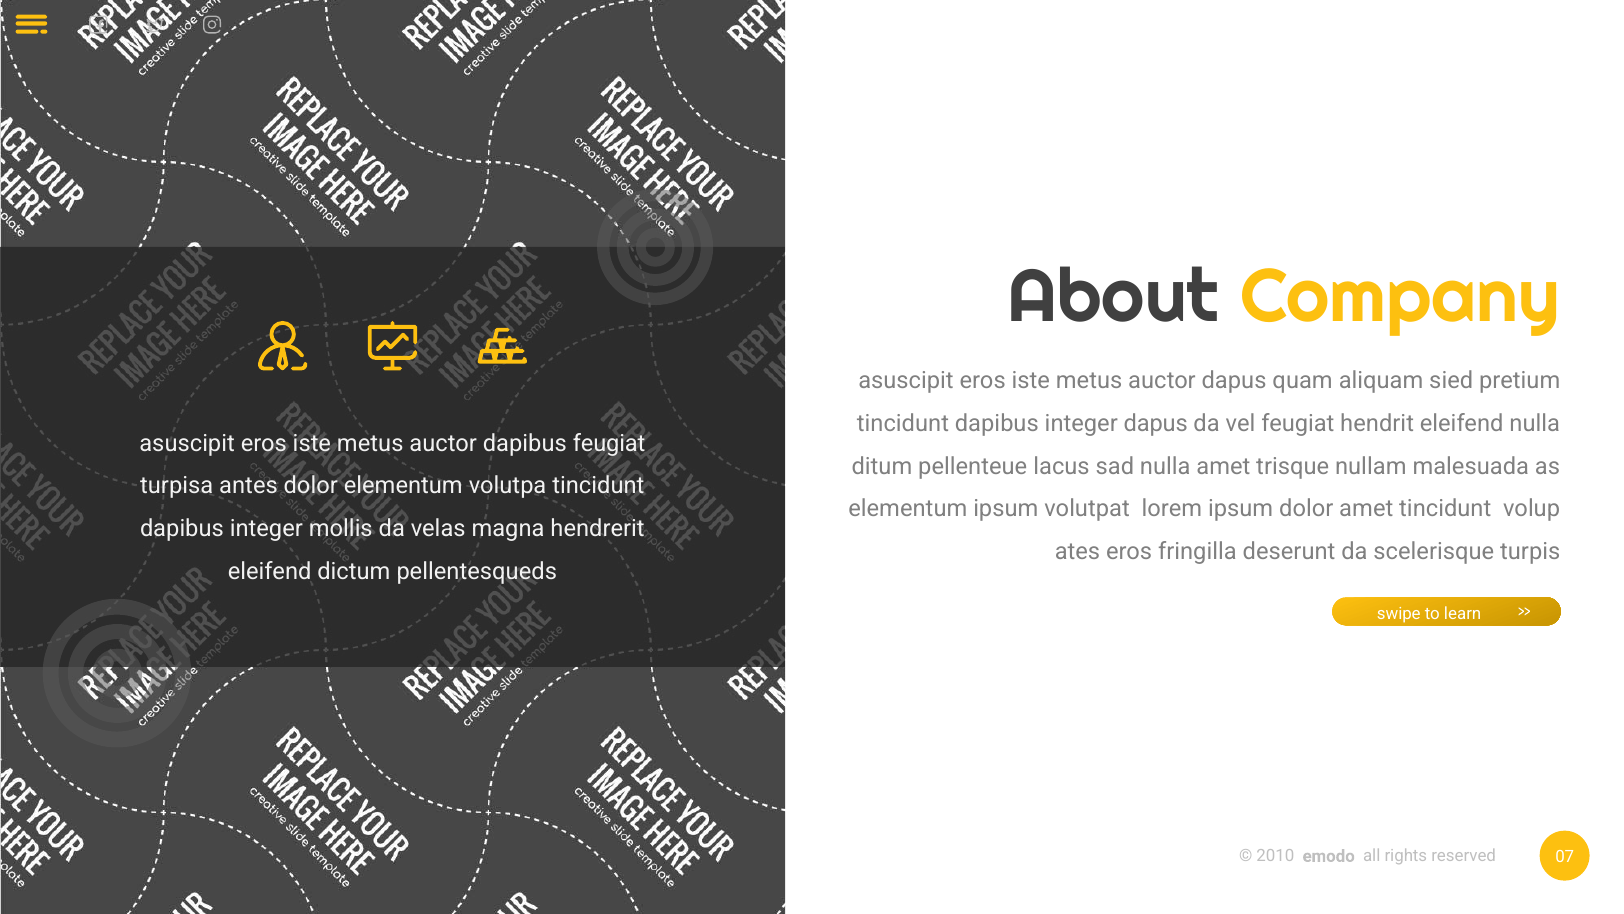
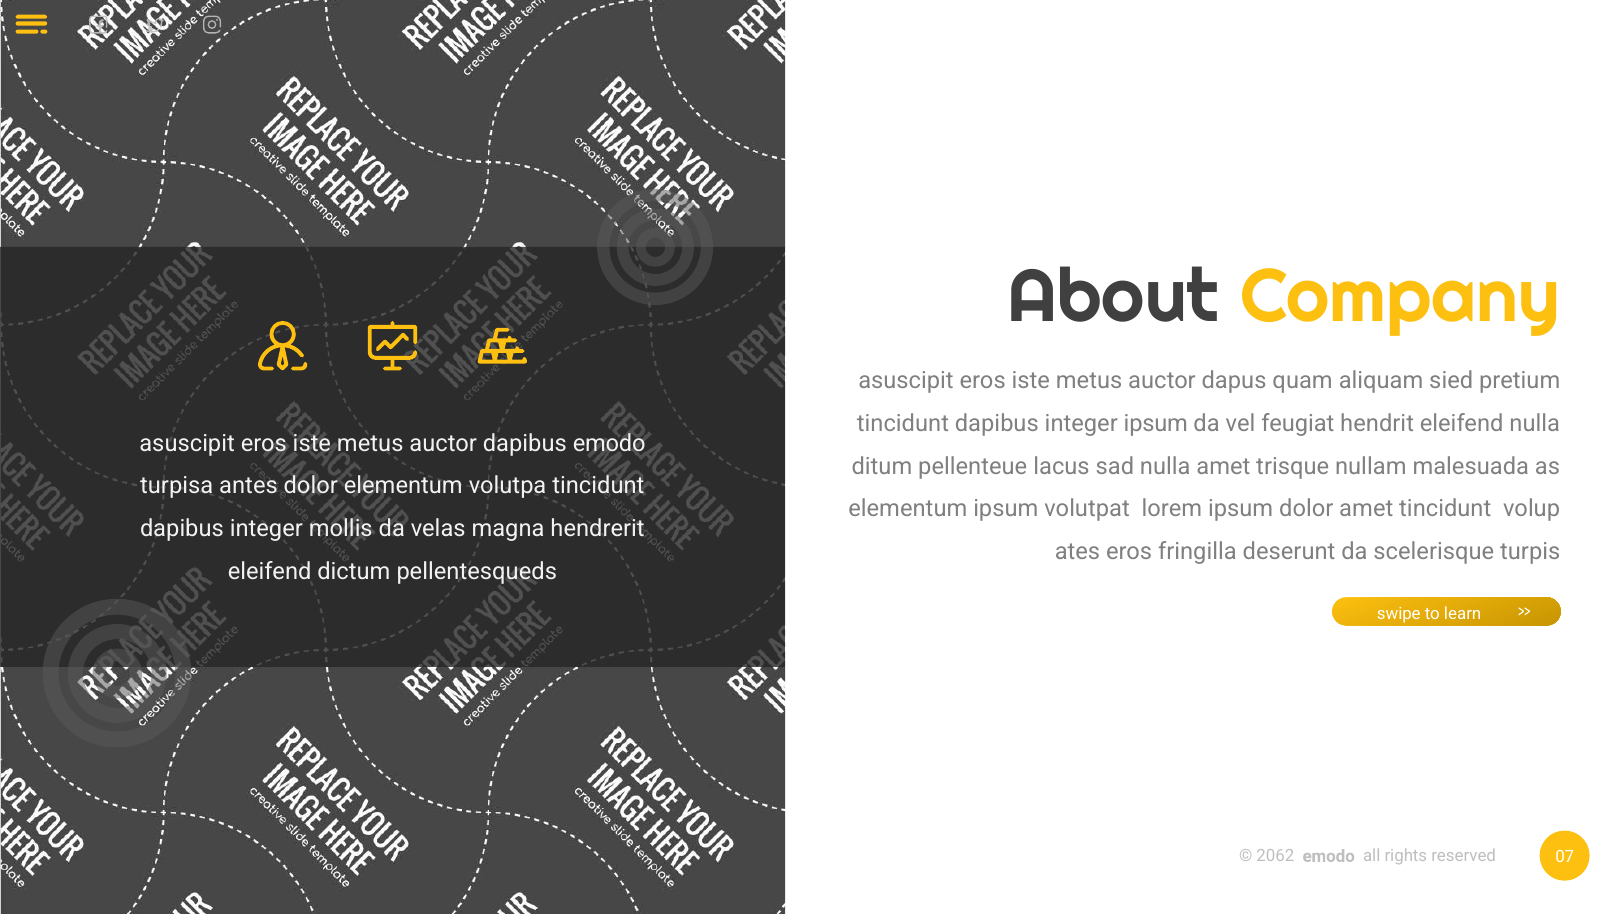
integer dapus: dapus -> ipsum
dapibus feugiat: feugiat -> emodo
2010: 2010 -> 2062
